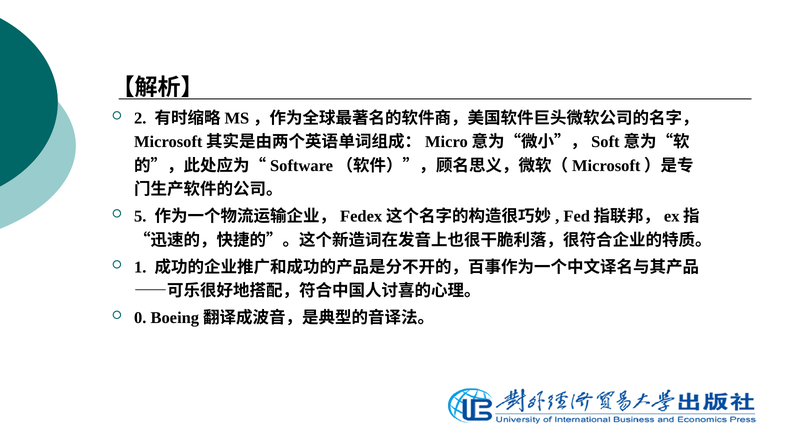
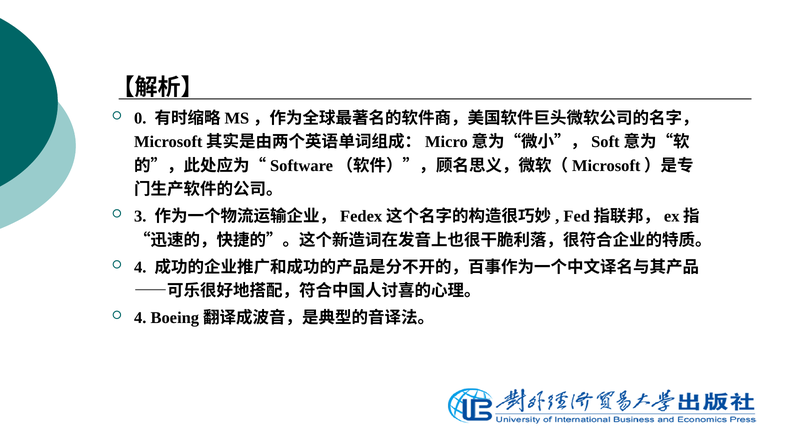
2: 2 -> 0
5: 5 -> 3
1 at (140, 267): 1 -> 4
0 at (140, 318): 0 -> 4
